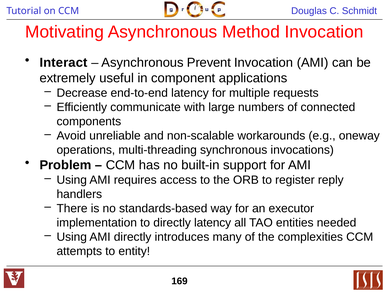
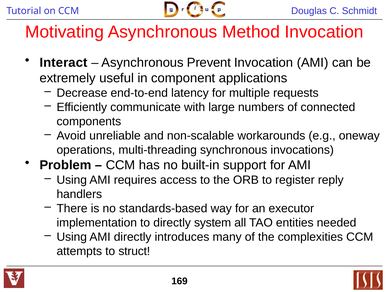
directly latency: latency -> system
entity: entity -> struct
